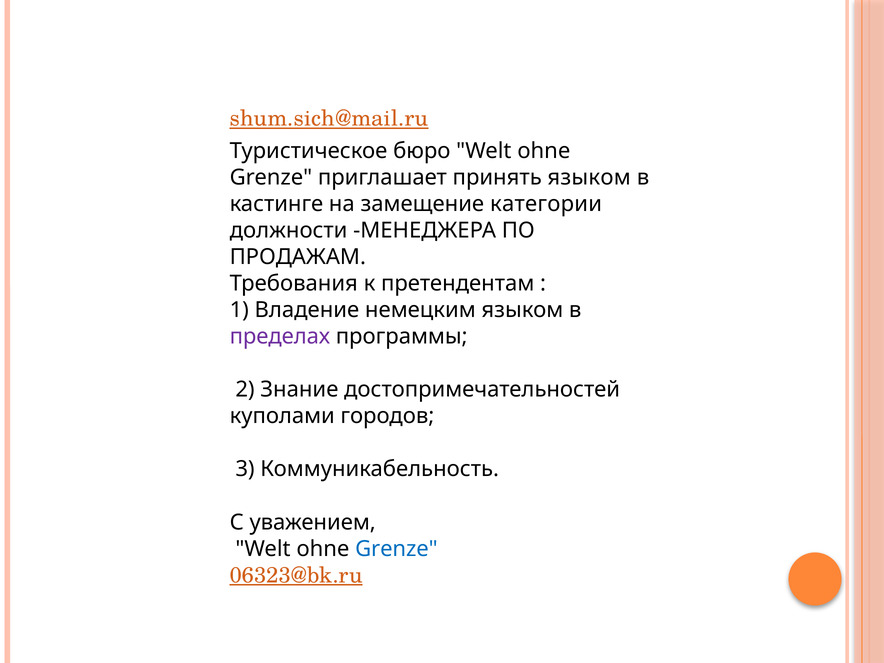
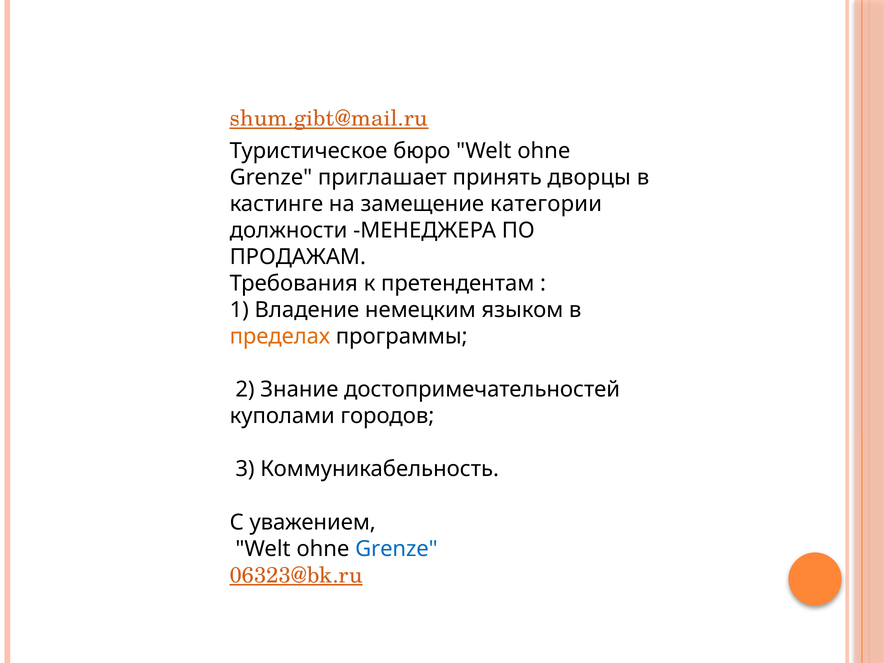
shum.sich@mail.ru: shum.sich@mail.ru -> shum.gibt@mail.ru
принять языком: языком -> дворцы
пределах colour: purple -> orange
